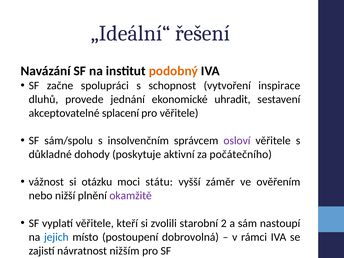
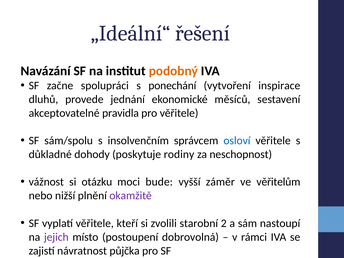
schopnost: schopnost -> ponechání
uhradit: uhradit -> měsíců
splacení: splacení -> pravidla
osloví colour: purple -> blue
aktivní: aktivní -> rodiny
počátečního: počátečního -> neschopnost
státu: státu -> bude
ověřením: ověřením -> věřitelům
jejich colour: blue -> purple
nižším: nižším -> půjčka
